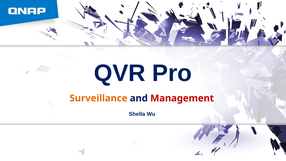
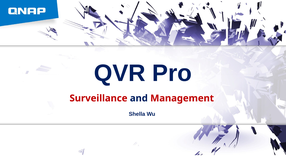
Surveillance colour: orange -> red
